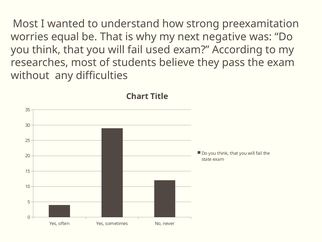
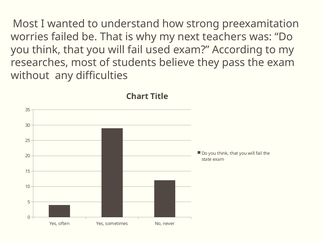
equal: equal -> failed
negative: negative -> teachers
